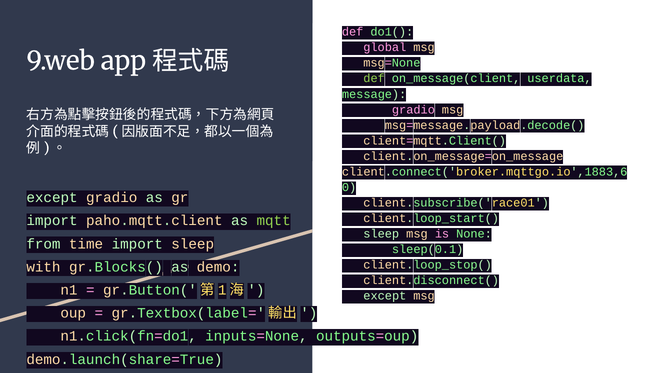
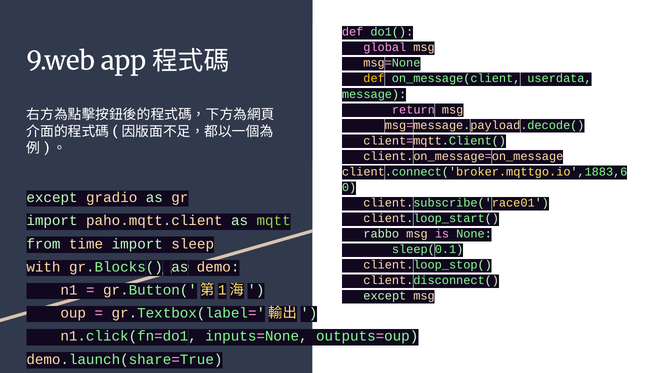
def at (374, 78) colour: light green -> yellow
gradio at (413, 109): gradio -> return
sleep at (381, 233): sleep -> rabbo
